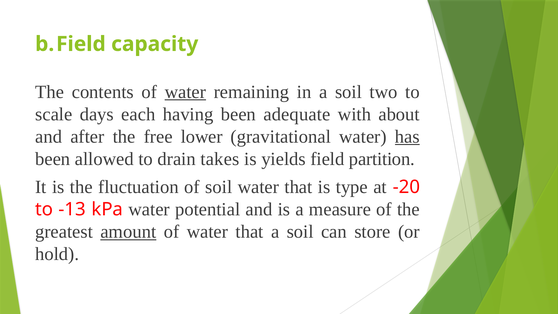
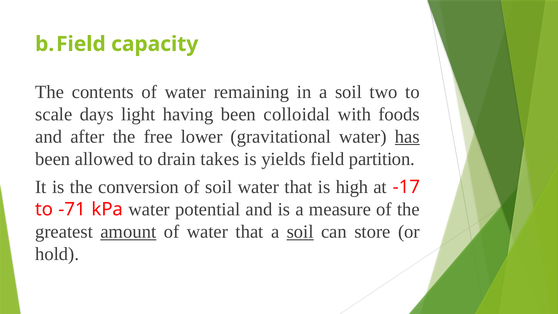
water at (185, 92) underline: present -> none
each: each -> light
adequate: adequate -> colloidal
about: about -> foods
fluctuation: fluctuation -> conversion
type: type -> high
-20: -20 -> -17
-13: -13 -> -71
soil at (300, 232) underline: none -> present
